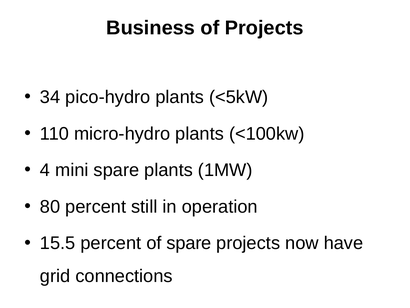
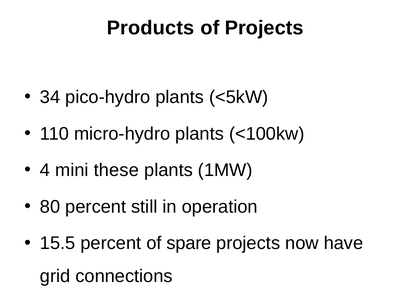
Business: Business -> Products
mini spare: spare -> these
